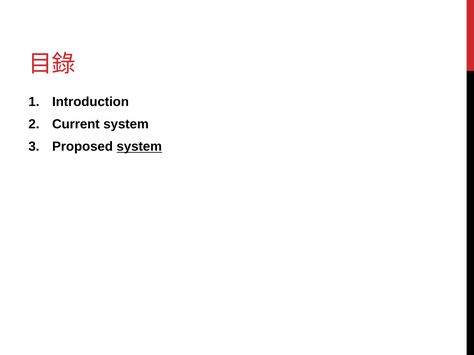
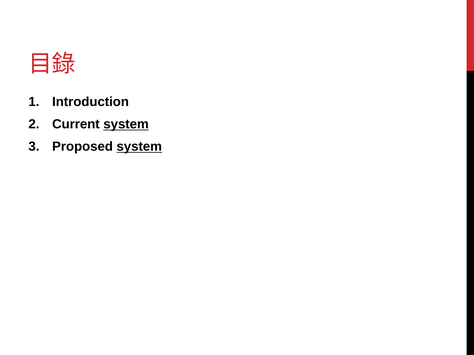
system at (126, 124) underline: none -> present
